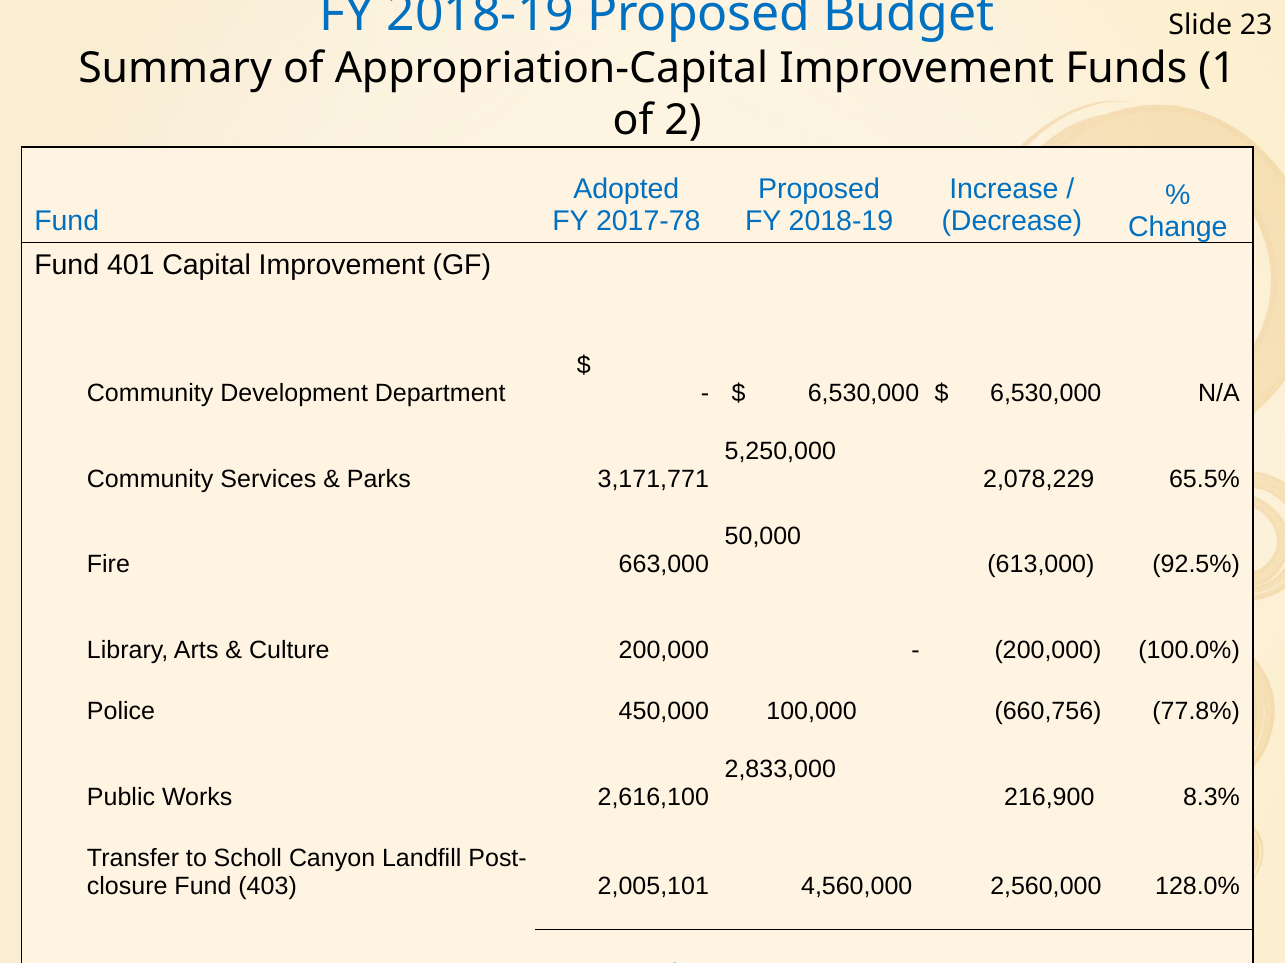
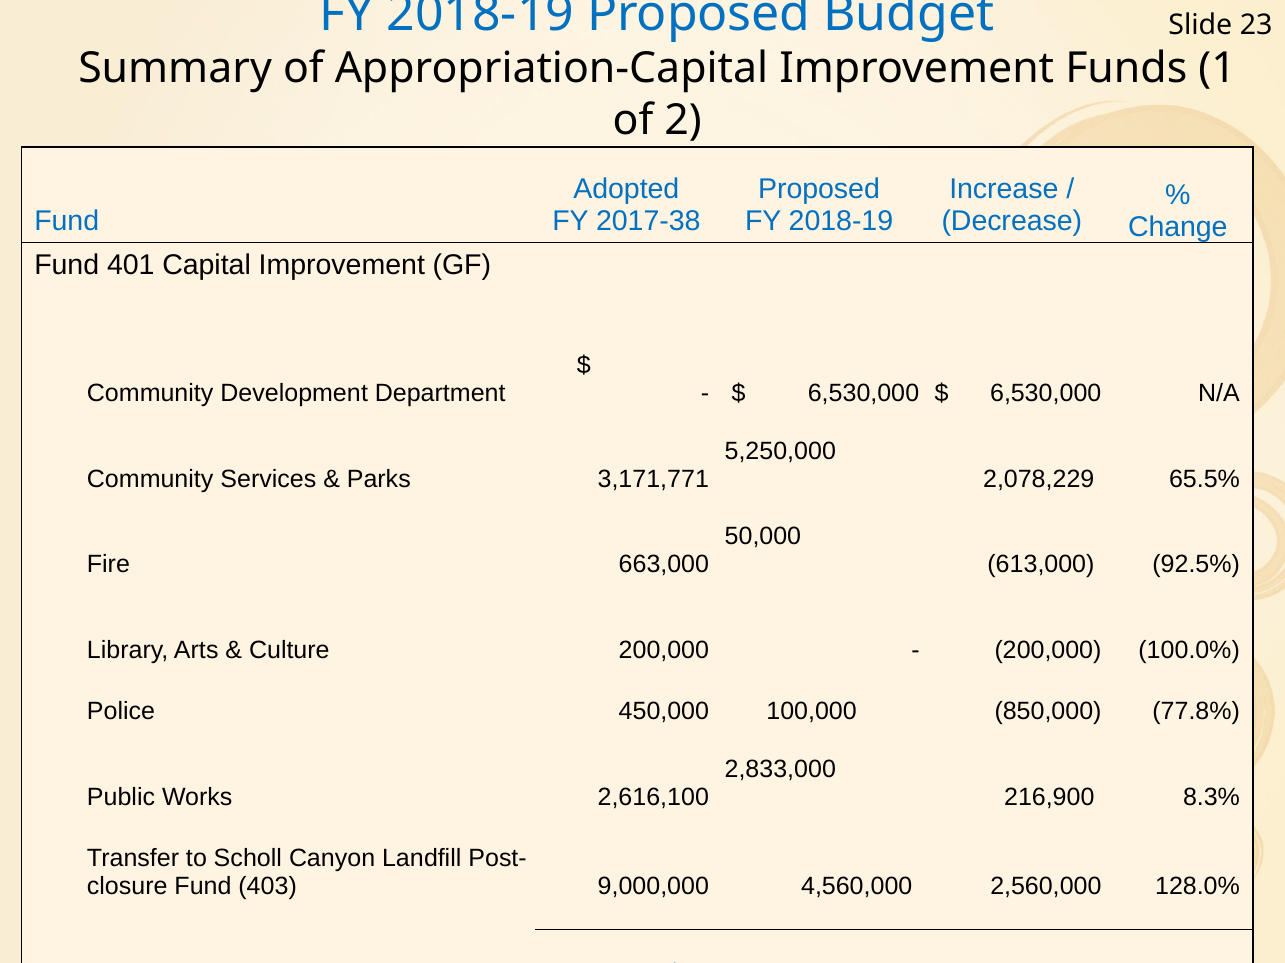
2017-78: 2017-78 -> 2017-38
660,756: 660,756 -> 850,000
2,005,101: 2,005,101 -> 9,000,000
